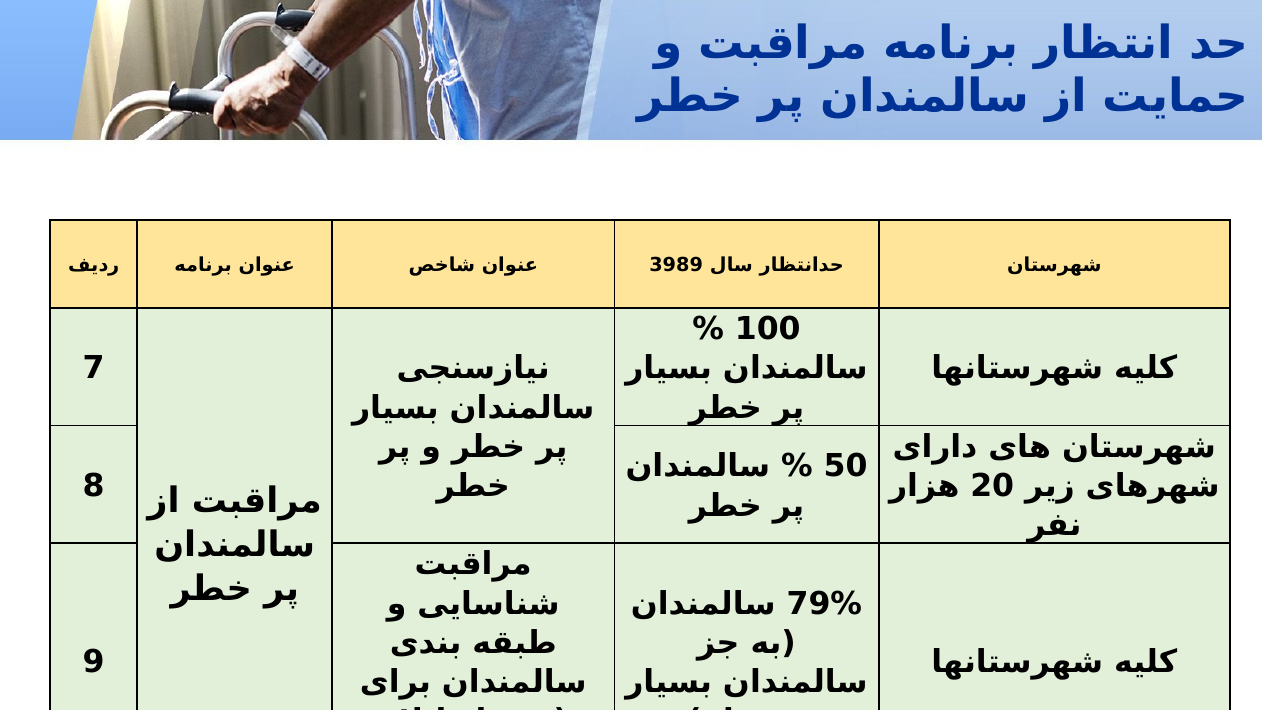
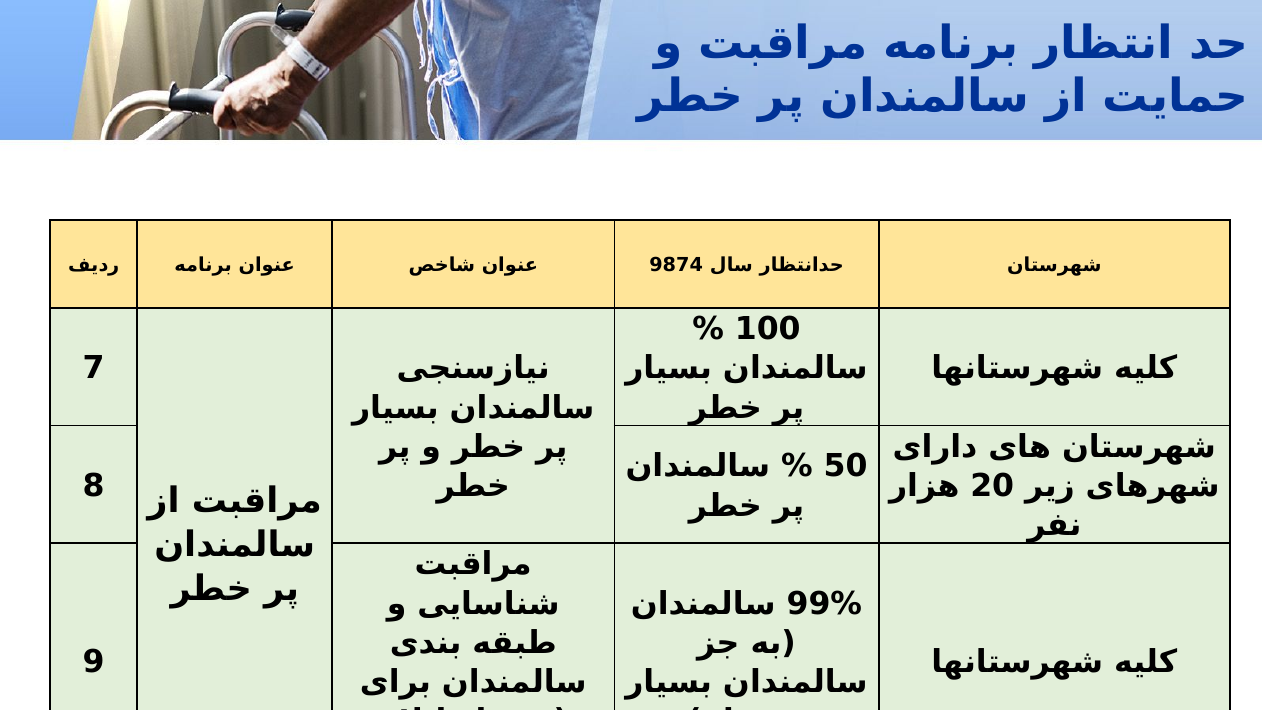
3989: 3989 -> 9874
79%: 79% -> 99%
